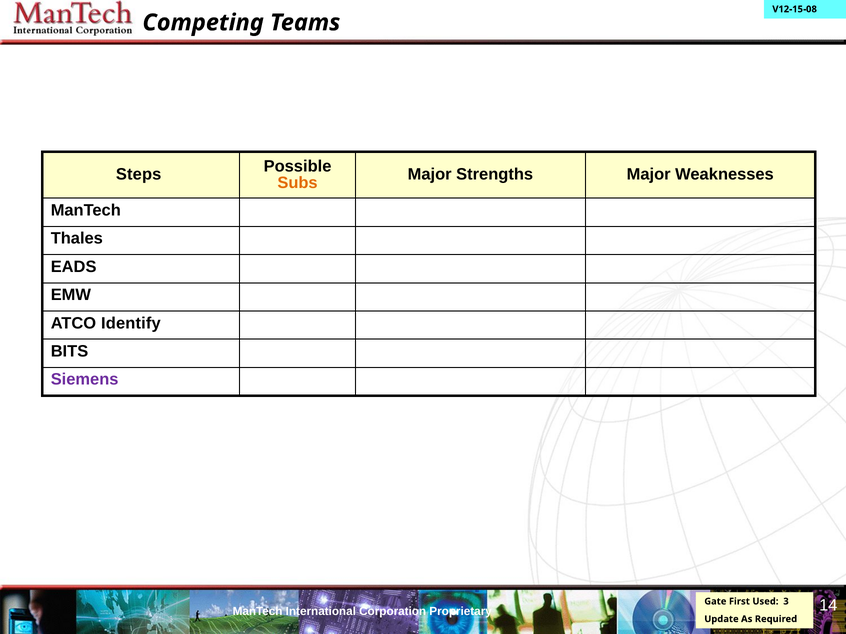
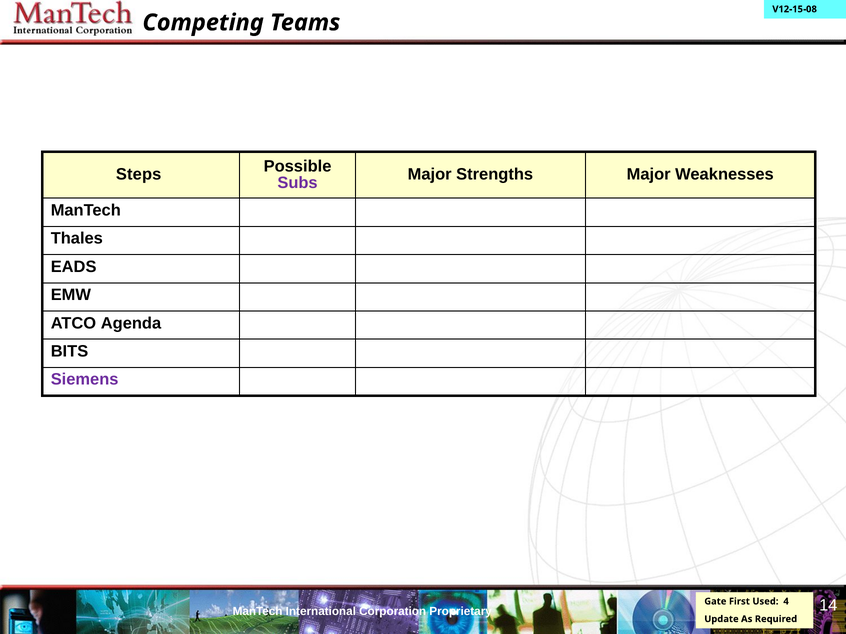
Subs colour: orange -> purple
Identify: Identify -> Agenda
3: 3 -> 4
